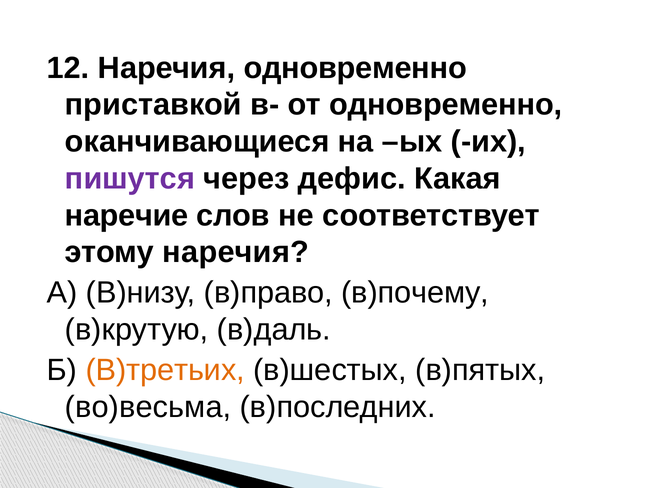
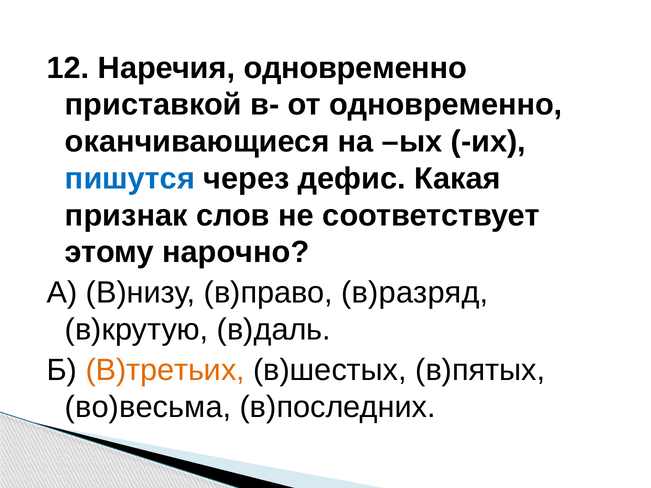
пишутся colour: purple -> blue
наречие: наречие -> признак
этому наречия: наречия -> нарочно
в)почему: в)почему -> в)разряд
